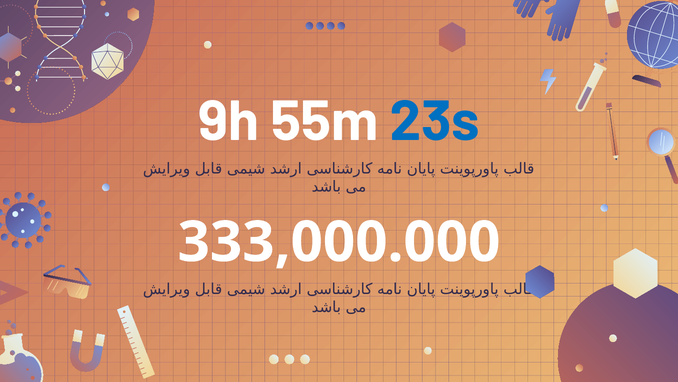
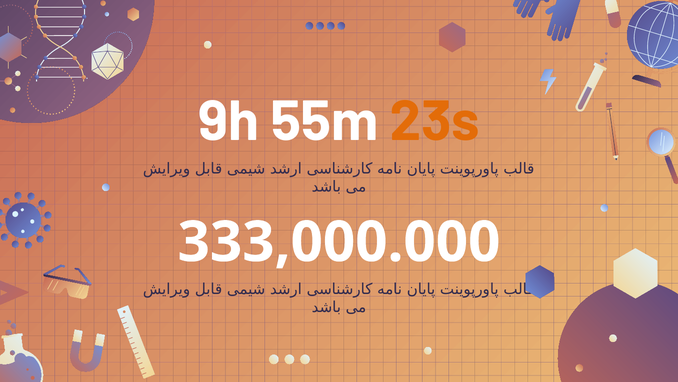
23s colour: blue -> orange
